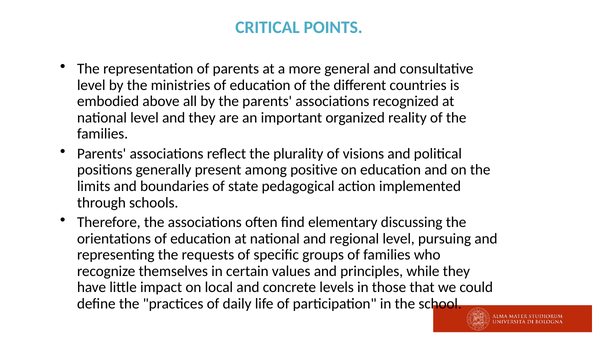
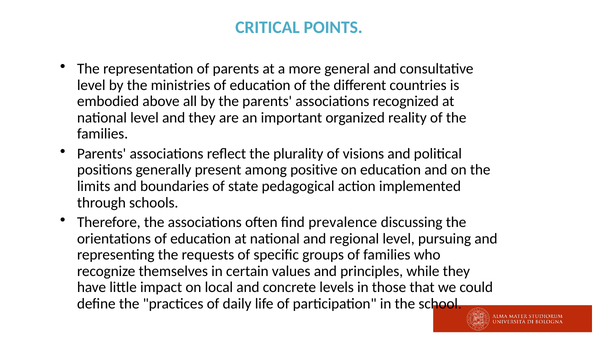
elementary: elementary -> prevalence
